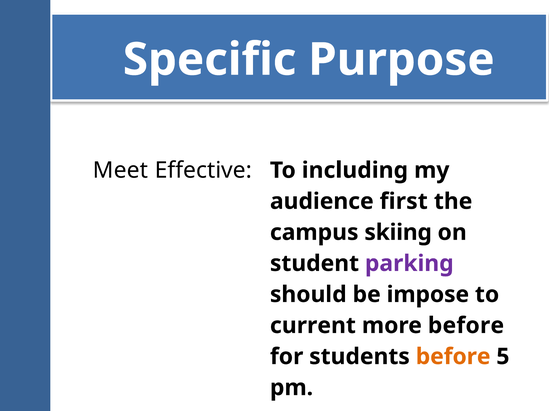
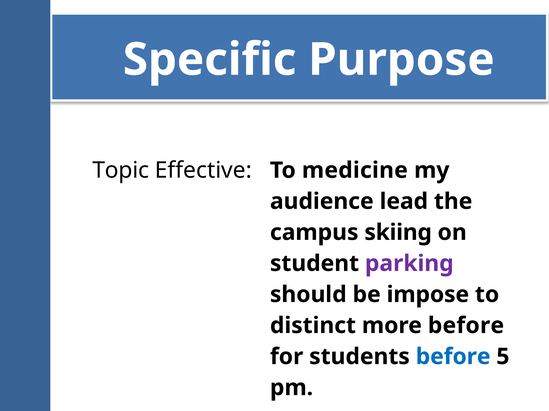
Meet: Meet -> Topic
including: including -> medicine
first: first -> lead
current: current -> distinct
before at (453, 357) colour: orange -> blue
